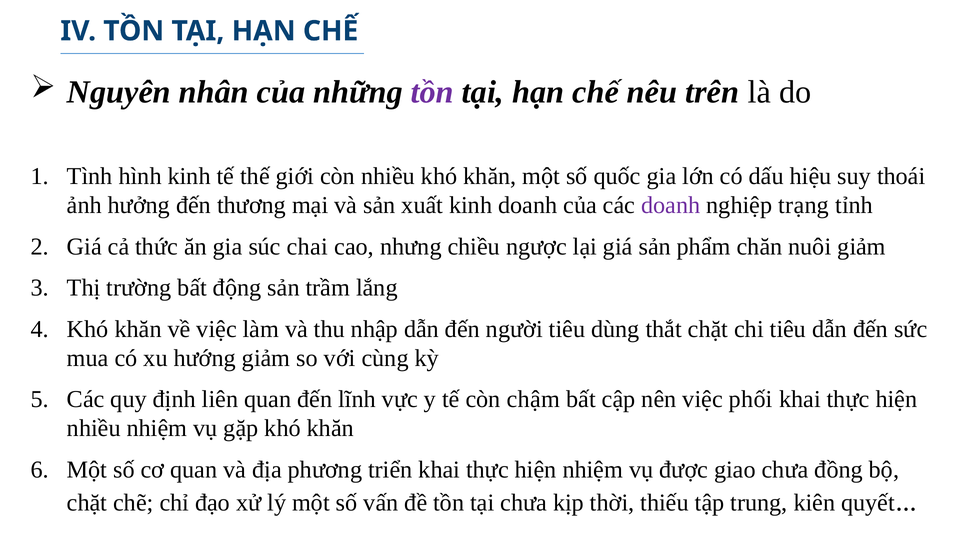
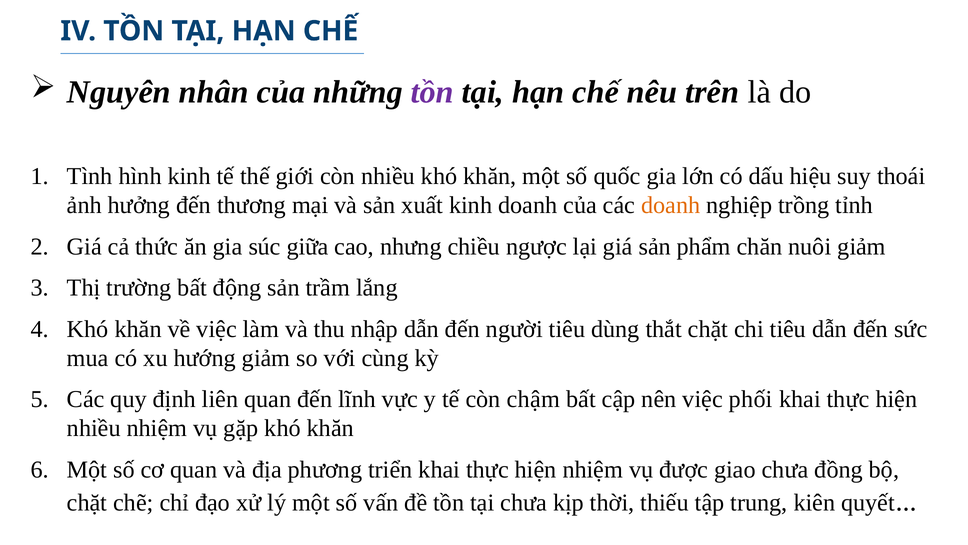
doanh at (671, 205) colour: purple -> orange
trạng: trạng -> trồng
chai: chai -> giữa
